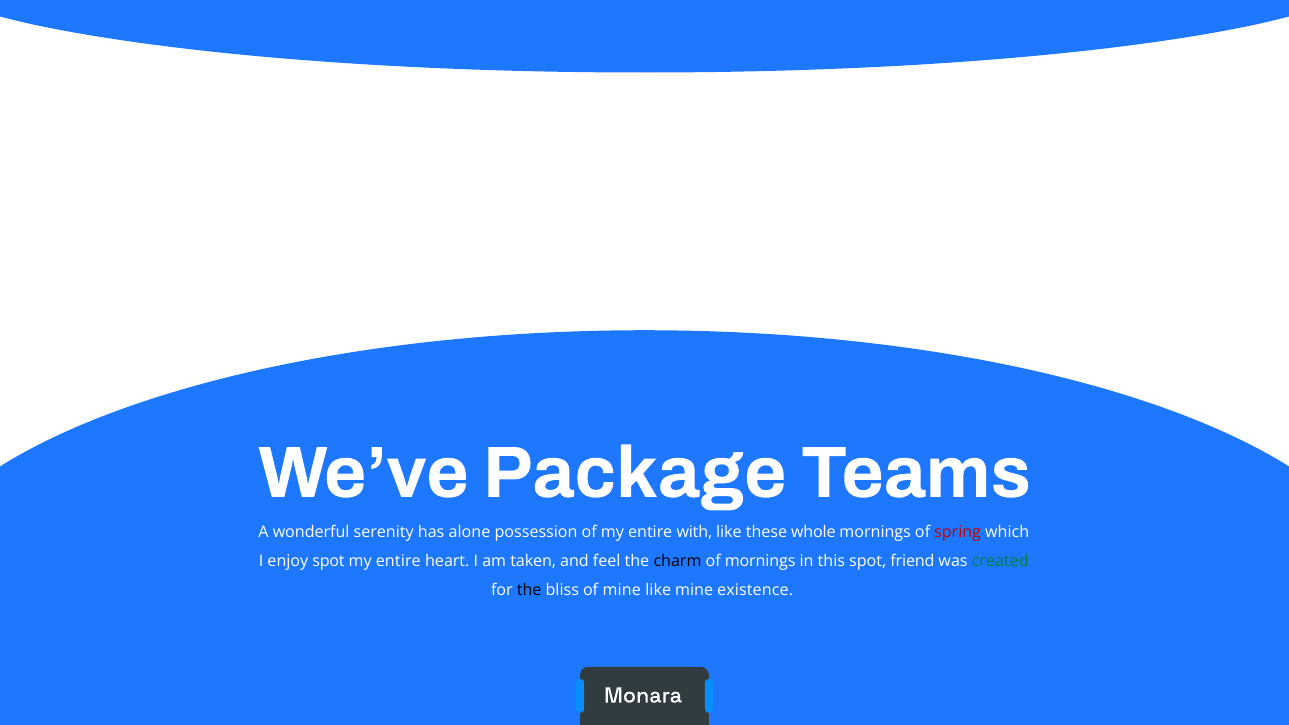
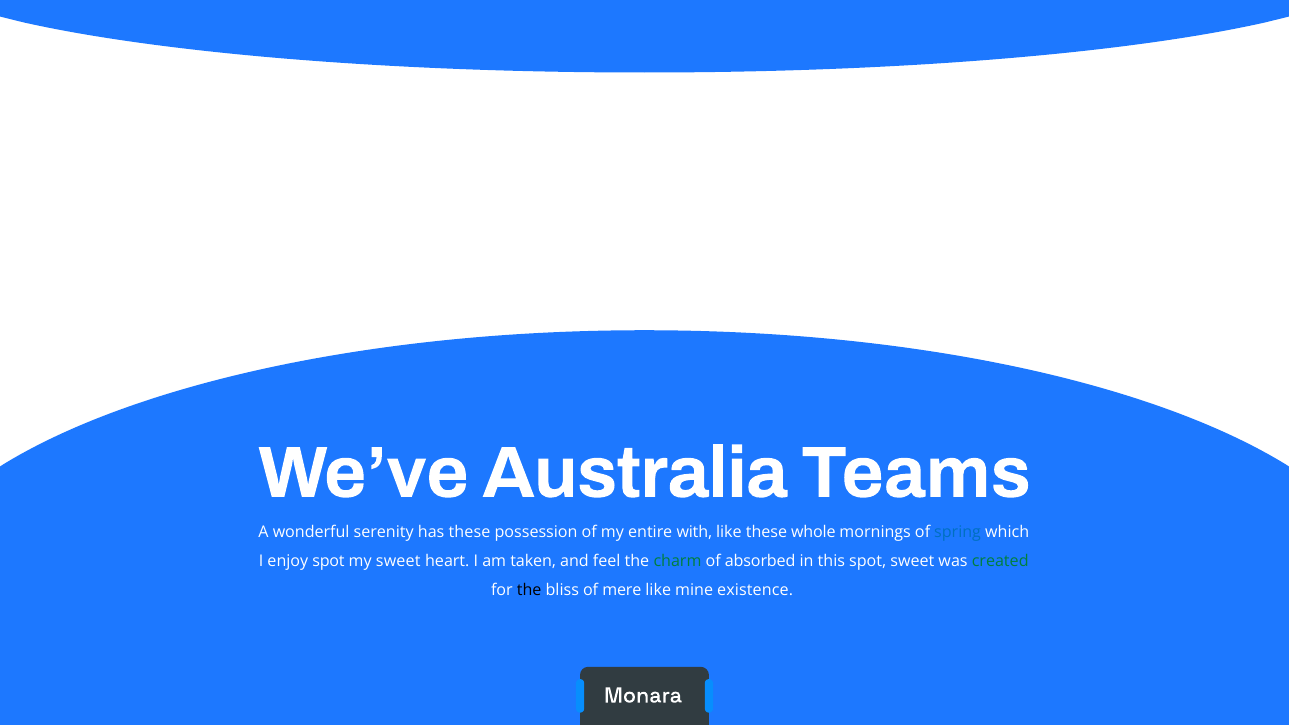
Package: Package -> Australia
has alone: alone -> these
spring colour: red -> blue
entire at (398, 561): entire -> sweet
charm colour: black -> green
of mornings: mornings -> absorbed
spot friend: friend -> sweet
of mine: mine -> mere
